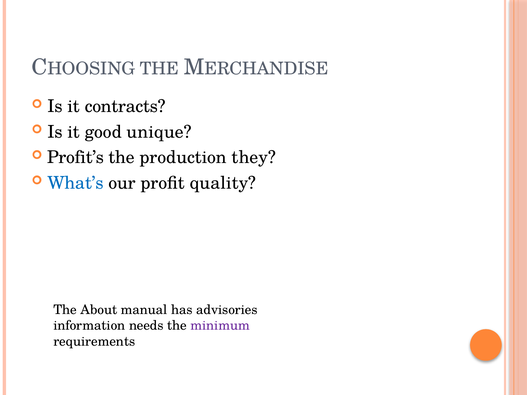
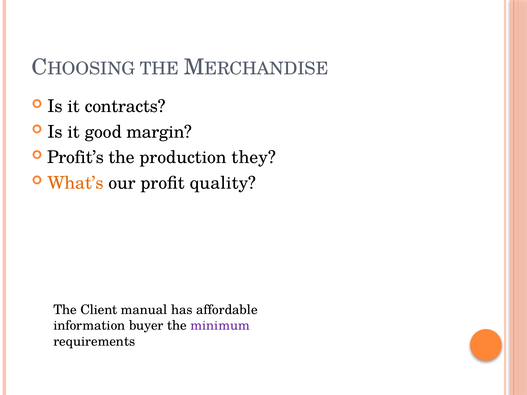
unique: unique -> margin
What’s colour: blue -> orange
About: About -> Client
advisories: advisories -> affordable
needs: needs -> buyer
